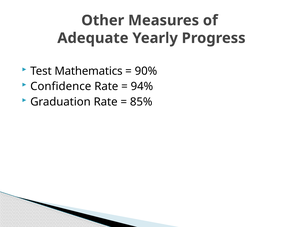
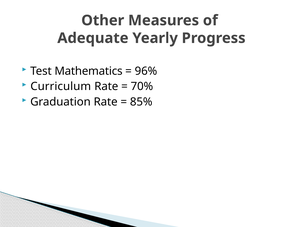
90%: 90% -> 96%
Confidence: Confidence -> Curriculum
94%: 94% -> 70%
